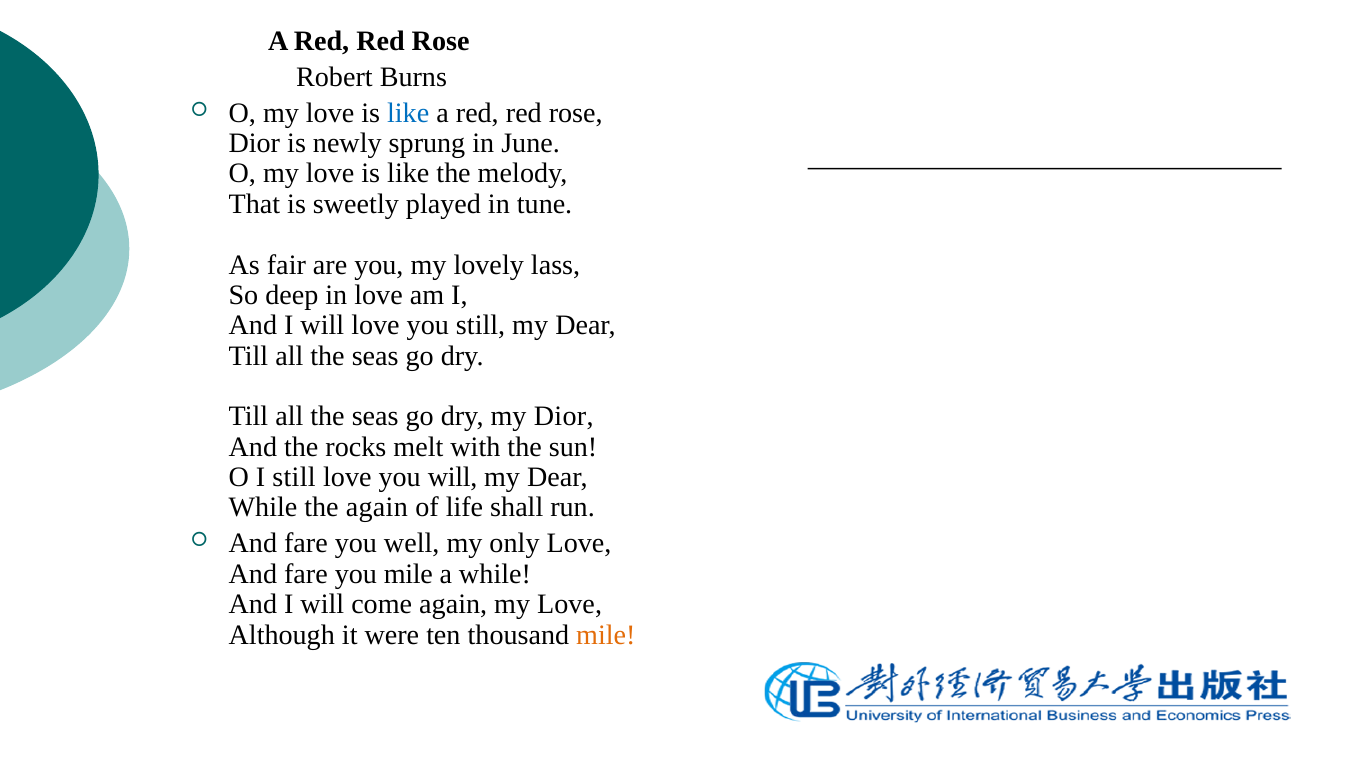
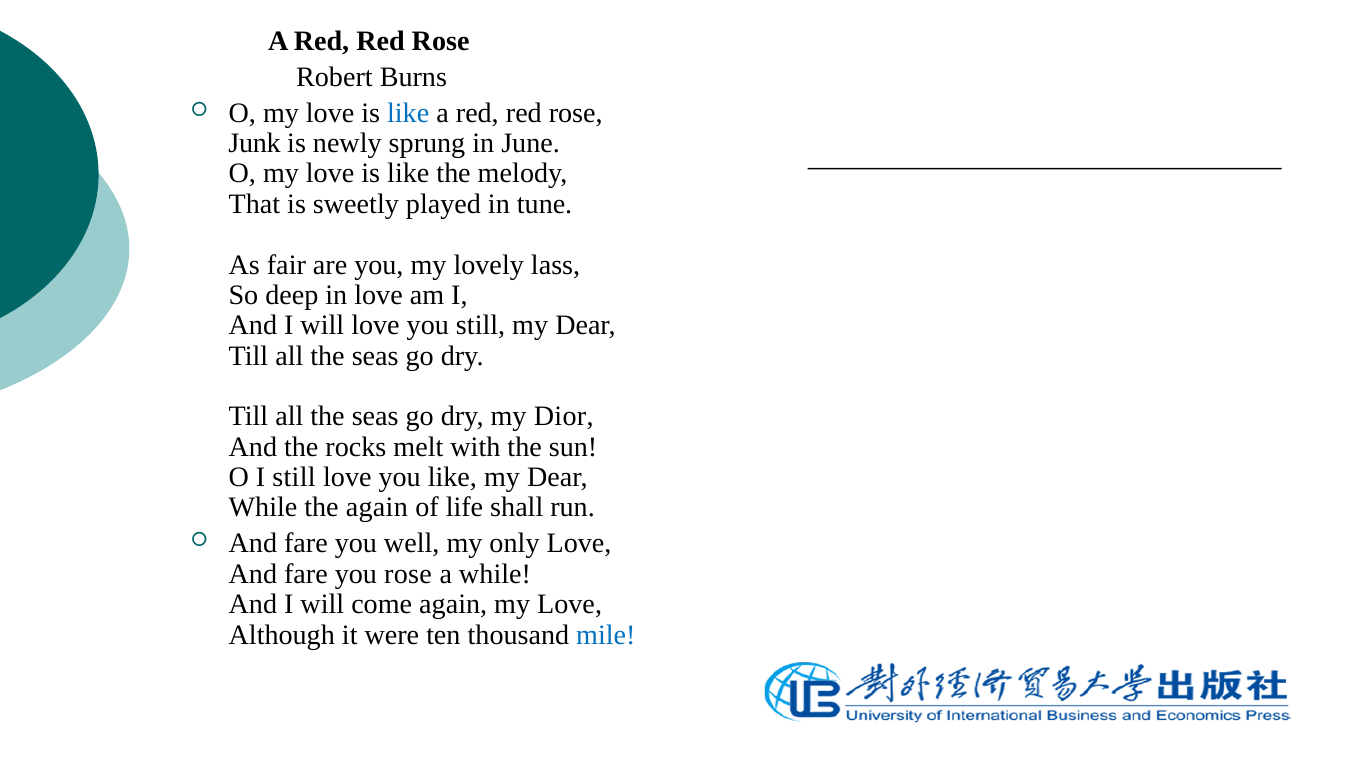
Dior at (254, 143): Dior -> Junk
you will: will -> like
you mile: mile -> rose
mile at (606, 635) colour: orange -> blue
